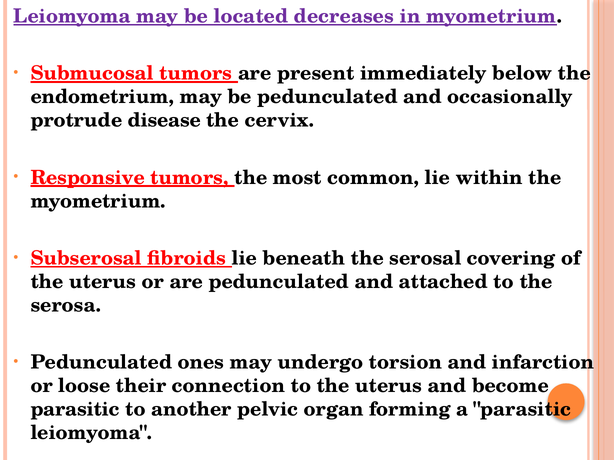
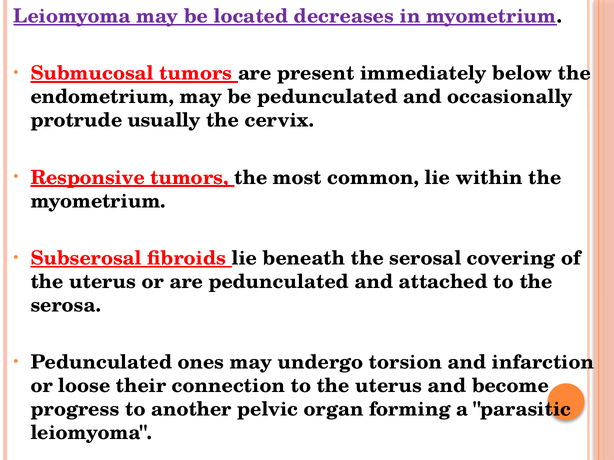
disease: disease -> usually
parasitic at (75, 410): parasitic -> progress
